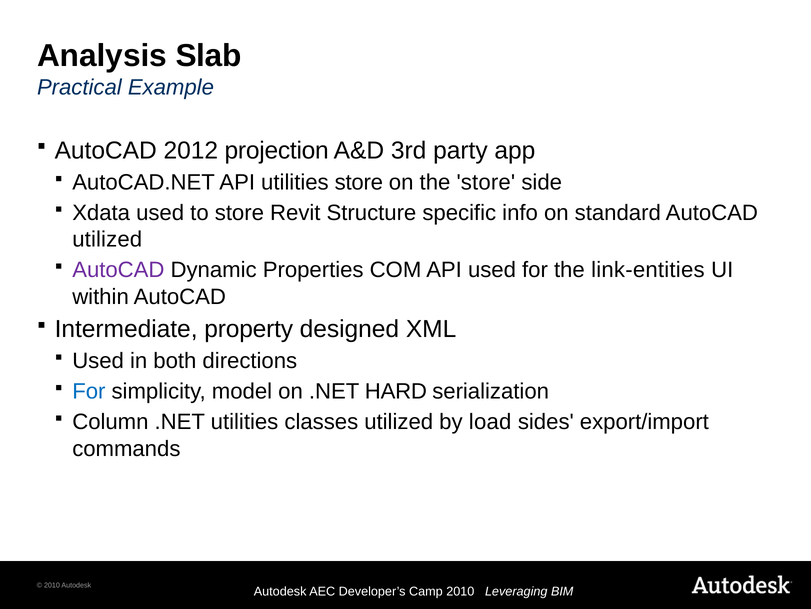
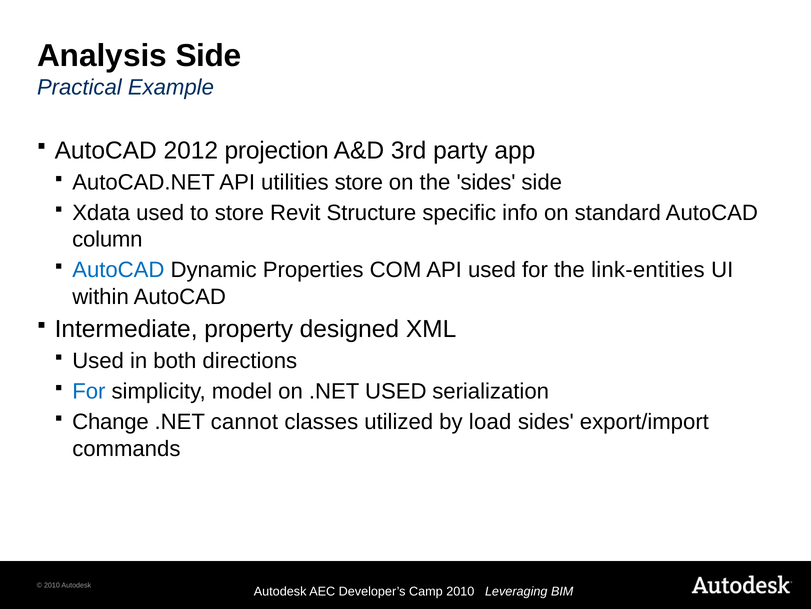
Analysis Slab: Slab -> Side
the store: store -> sides
utilized at (107, 239): utilized -> column
AutoCAD at (118, 270) colour: purple -> blue
.NET HARD: HARD -> USED
Column: Column -> Change
.NET utilities: utilities -> cannot
